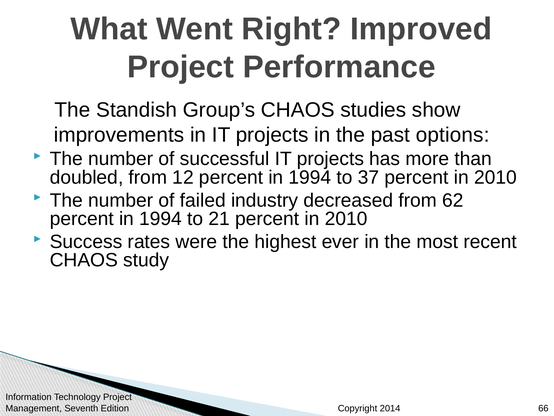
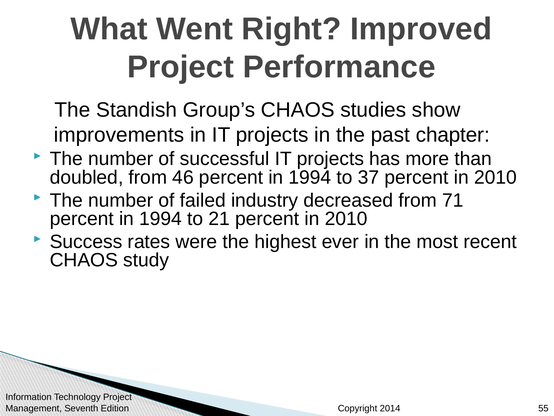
options: options -> chapter
12: 12 -> 46
62: 62 -> 71
66: 66 -> 55
